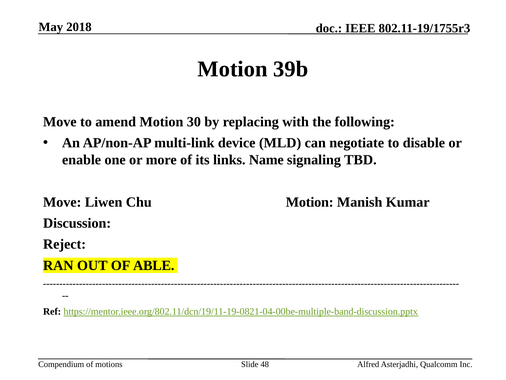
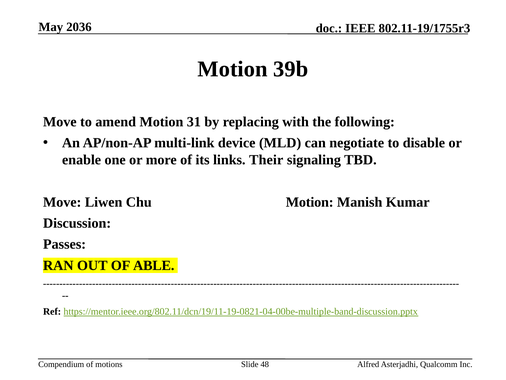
2018: 2018 -> 2036
30: 30 -> 31
Name: Name -> Their
Reject: Reject -> Passes
